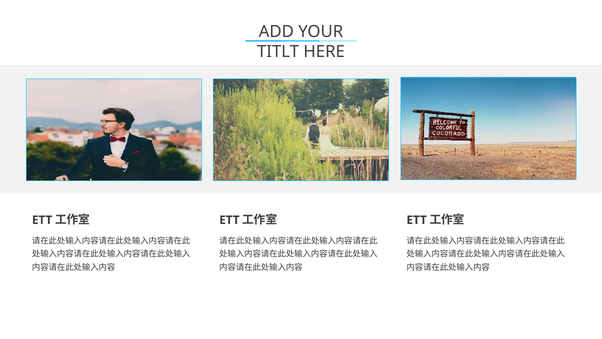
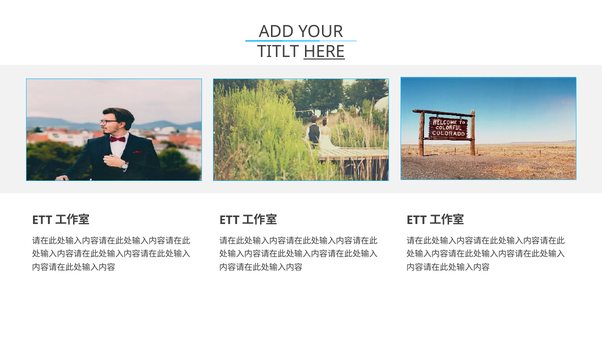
HERE underline: none -> present
